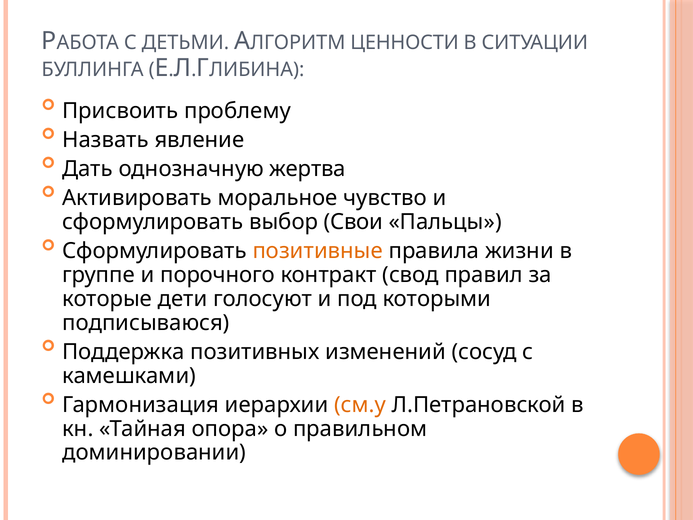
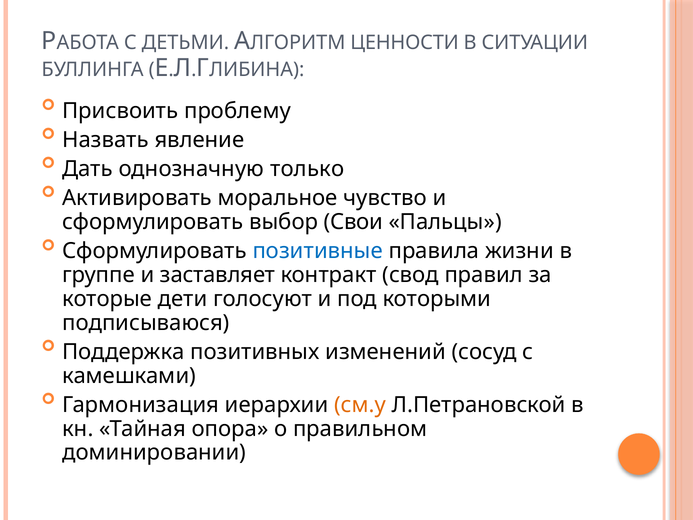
жертва: жертва -> только
позитивные colour: orange -> blue
порочного: порочного -> заставляет
